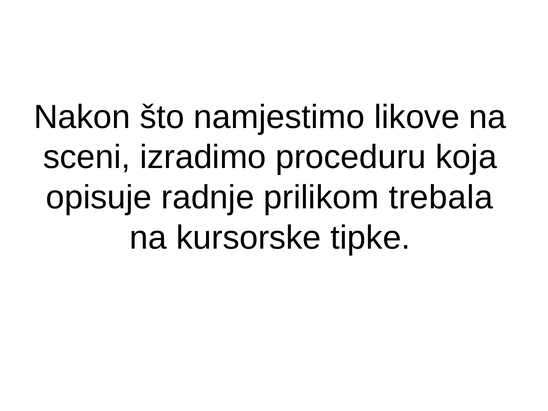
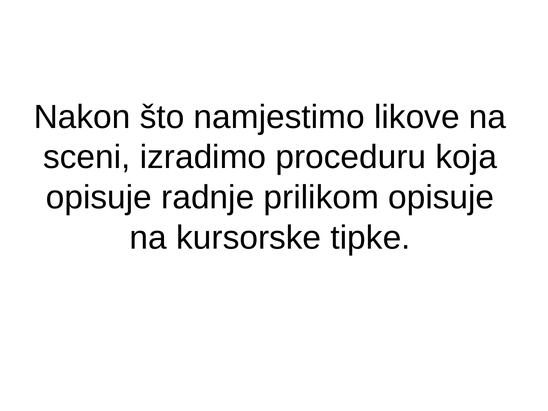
prilikom trebala: trebala -> opisuje
